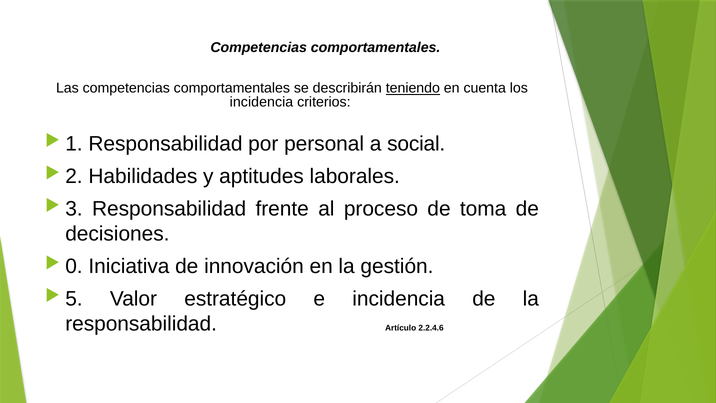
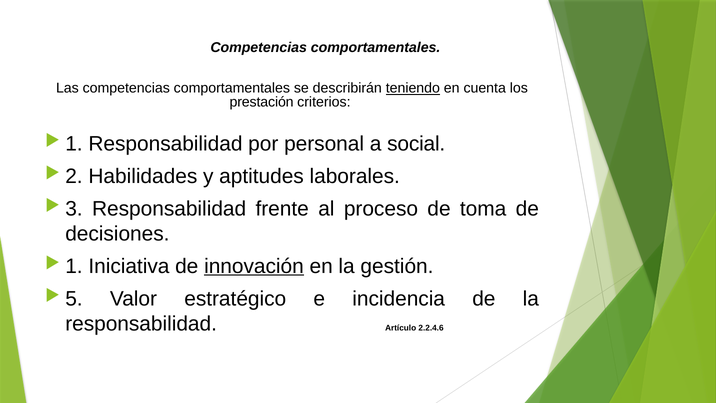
incidencia at (261, 102): incidencia -> prestación
0 at (74, 266): 0 -> 1
innovación underline: none -> present
